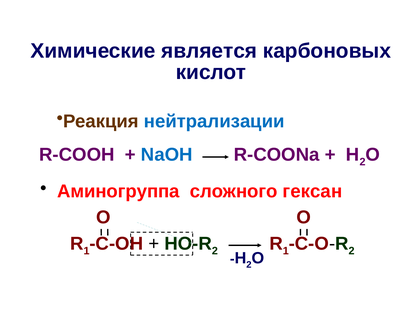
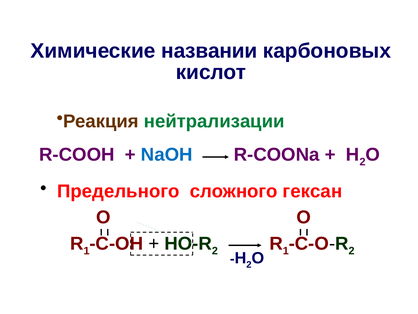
является: является -> названии
нейтрализации colour: blue -> green
Аминогруппа: Аминогруппа -> Предельного
